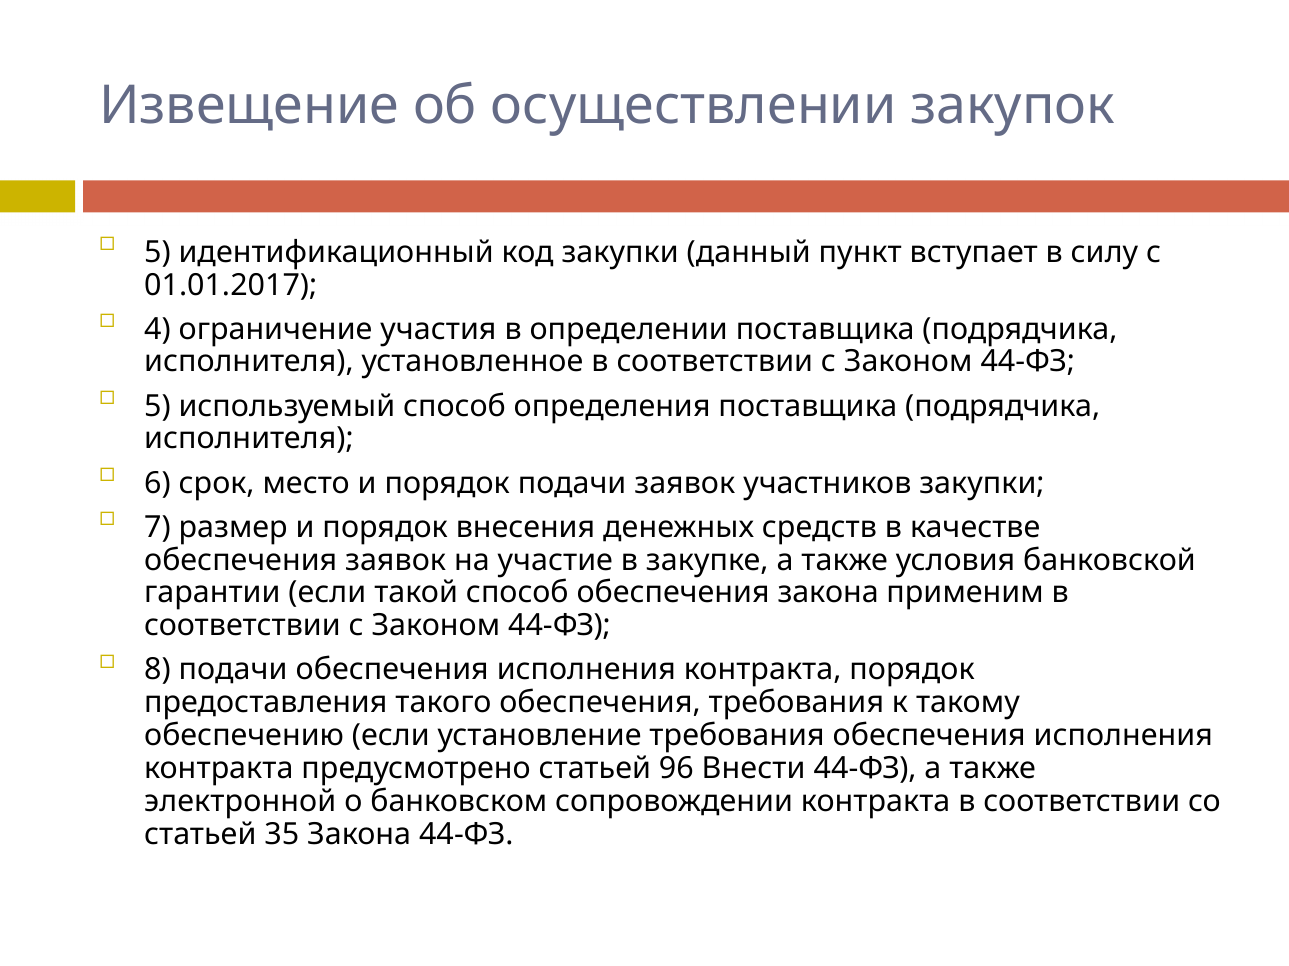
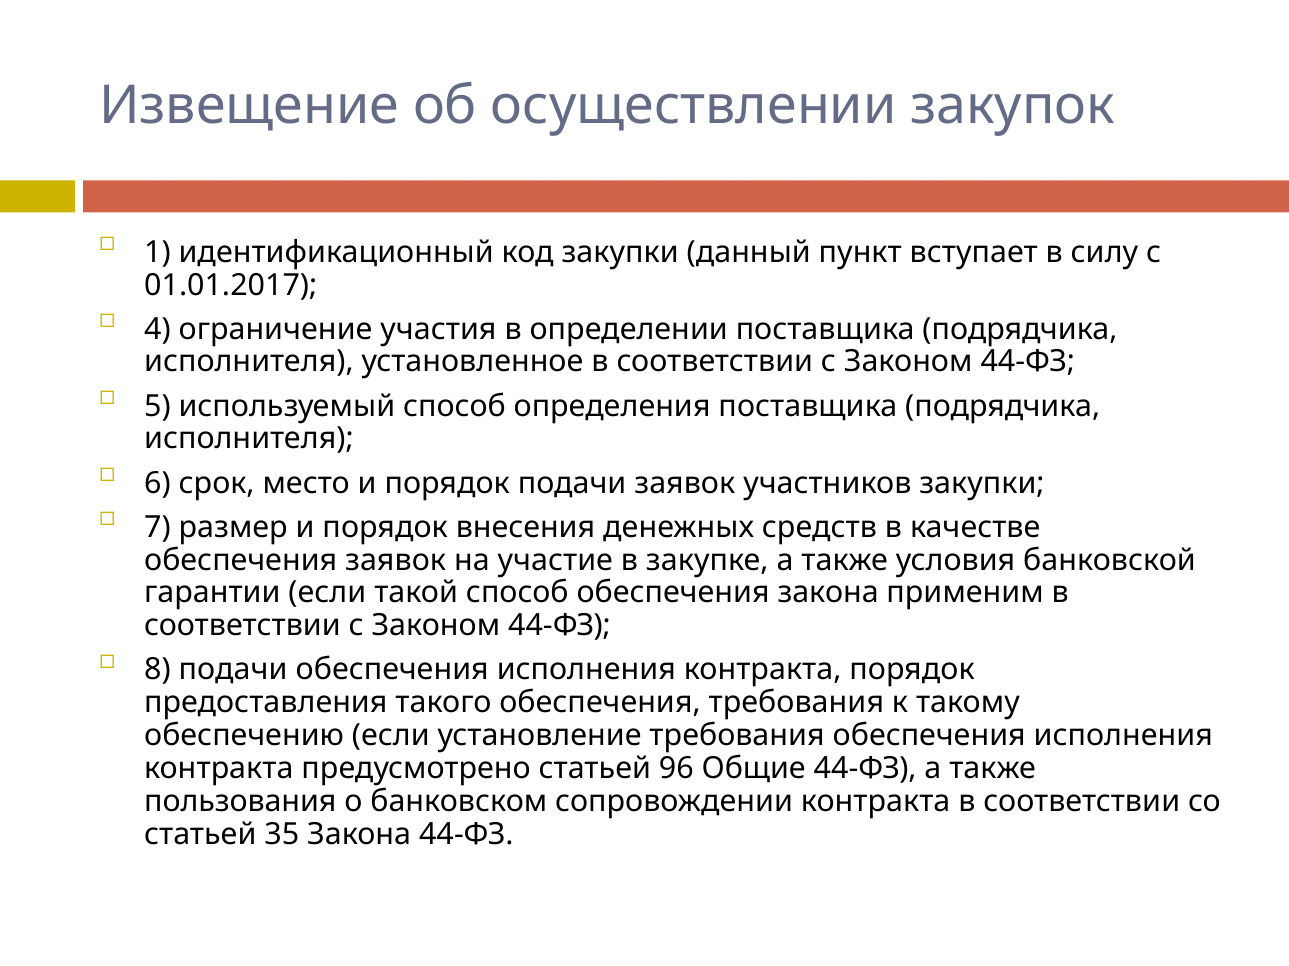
5 at (157, 252): 5 -> 1
Внести: Внести -> Общие
электронной: электронной -> пользования
